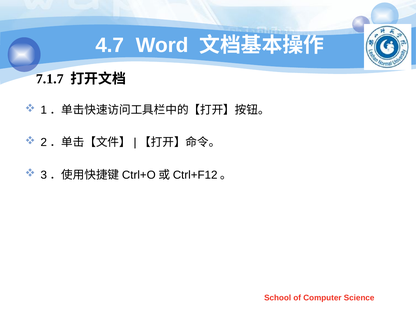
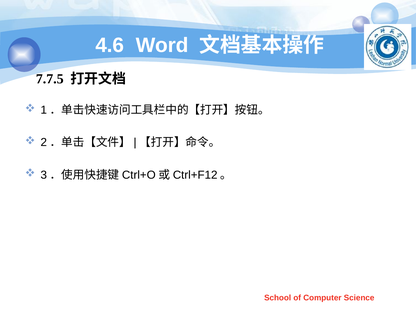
4.7: 4.7 -> 4.6
7.1.7: 7.1.7 -> 7.7.5
